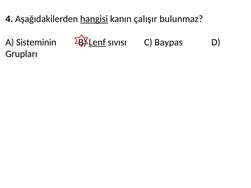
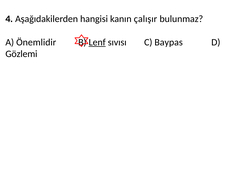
hangisi underline: present -> none
Sisteminin: Sisteminin -> Önemlidir
Grupları: Grupları -> Gözlemi
